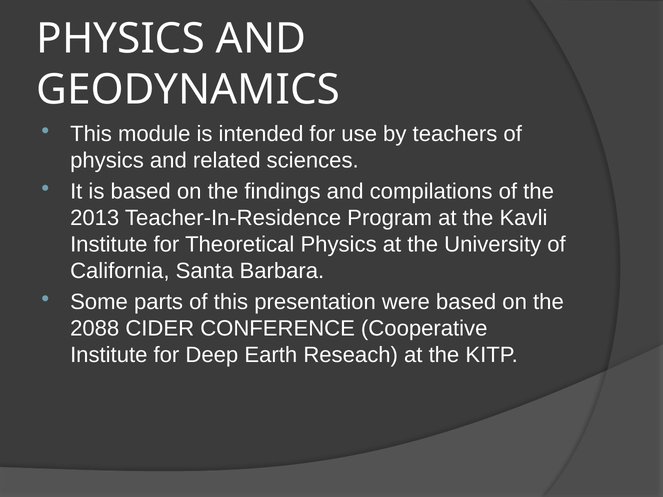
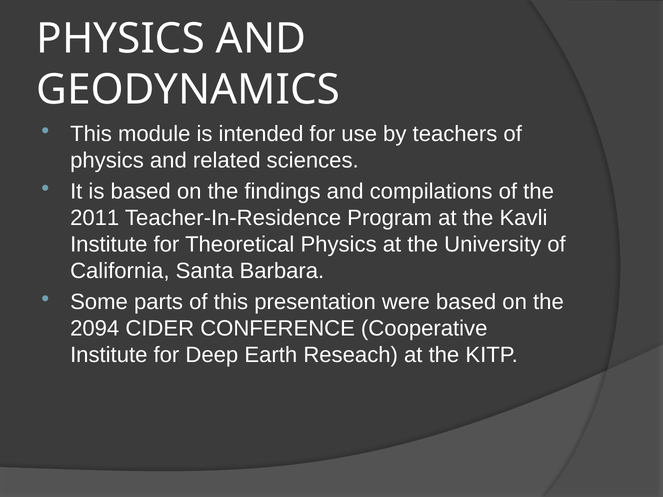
2013: 2013 -> 2011
2088: 2088 -> 2094
